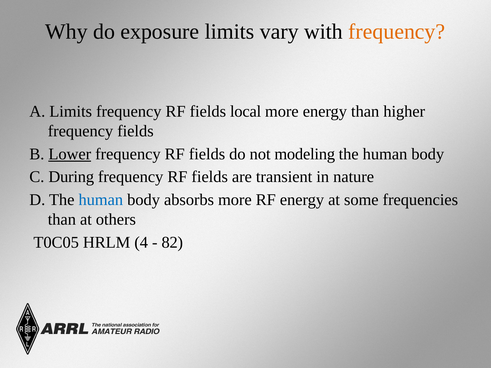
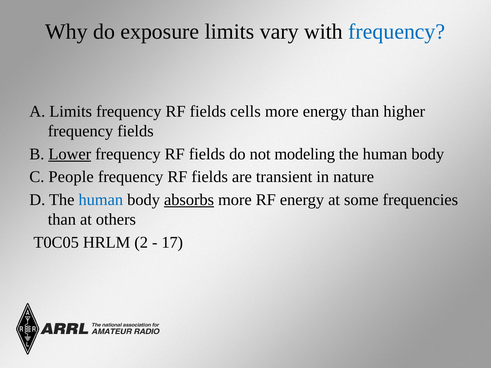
frequency at (397, 32) colour: orange -> blue
local: local -> cells
During: During -> People
absorbs underline: none -> present
4: 4 -> 2
82: 82 -> 17
